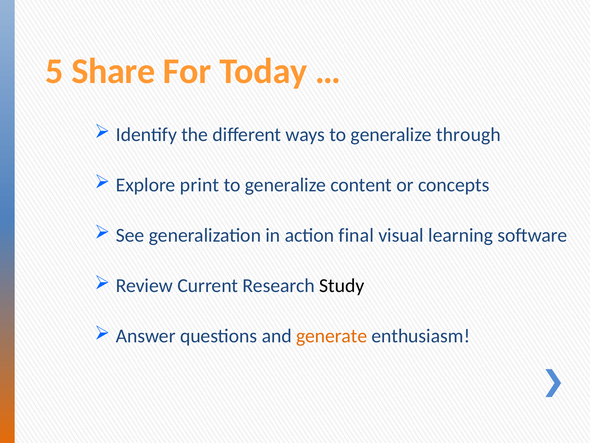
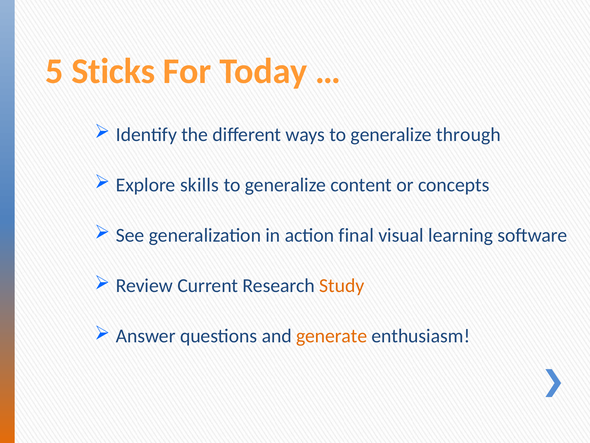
Share: Share -> Sticks
print: print -> skills
Study colour: black -> orange
